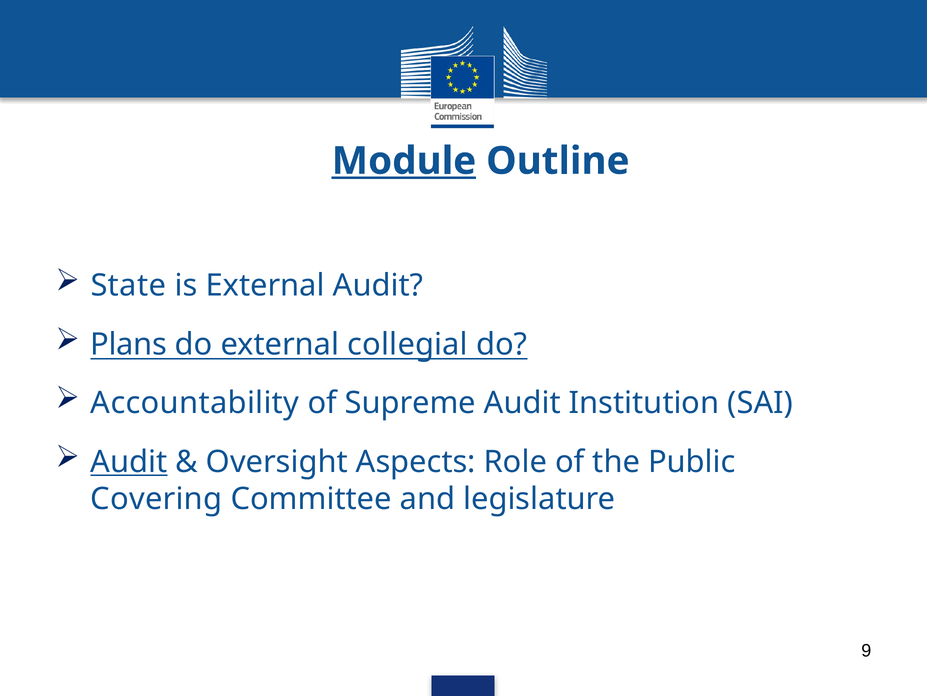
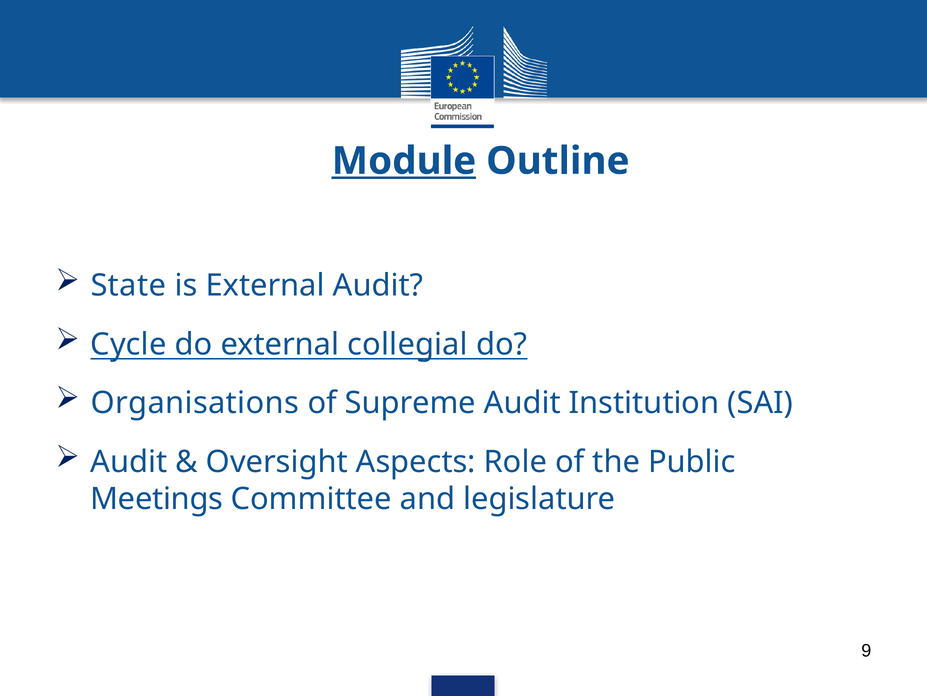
Plans: Plans -> Cycle
Accountability: Accountability -> Organisations
Audit at (129, 461) underline: present -> none
Covering: Covering -> Meetings
